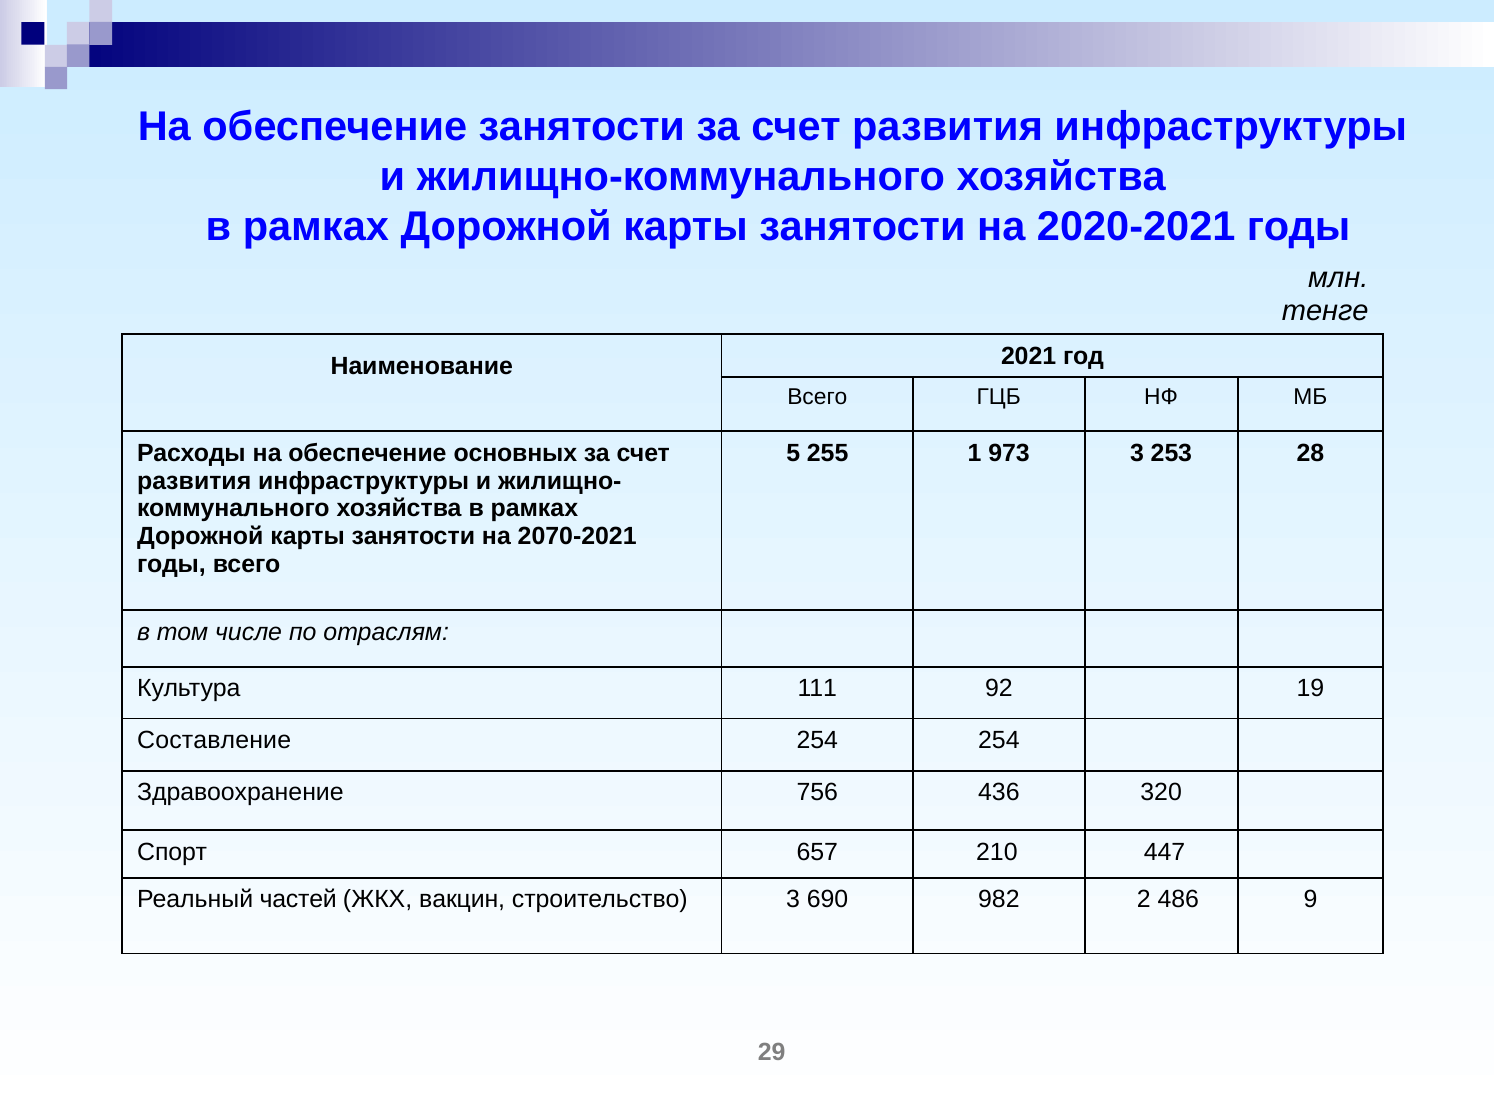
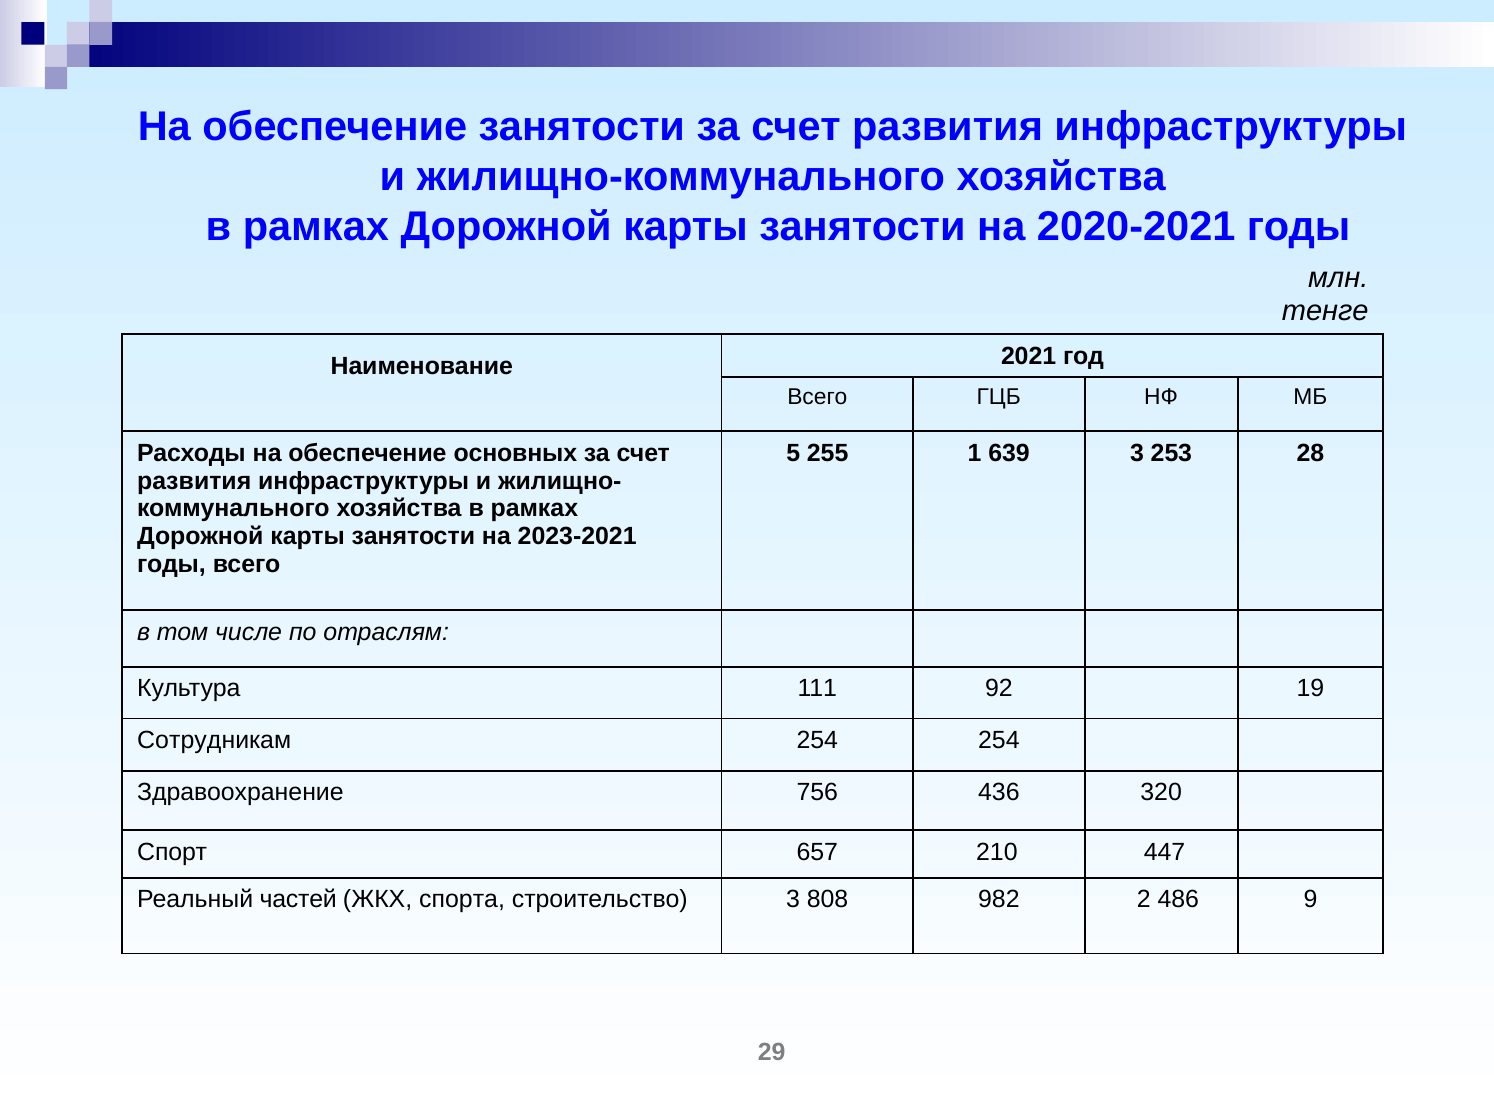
973: 973 -> 639
2070-2021: 2070-2021 -> 2023-2021
Составление: Составление -> Сотрудникам
вакцин: вакцин -> спорта
690: 690 -> 808
